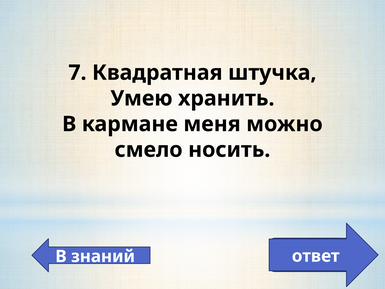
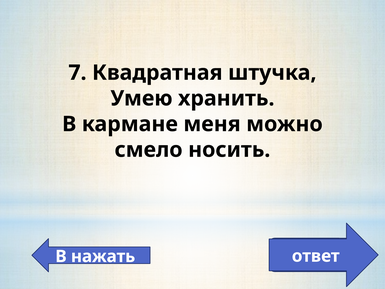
знаний: знаний -> нажать
